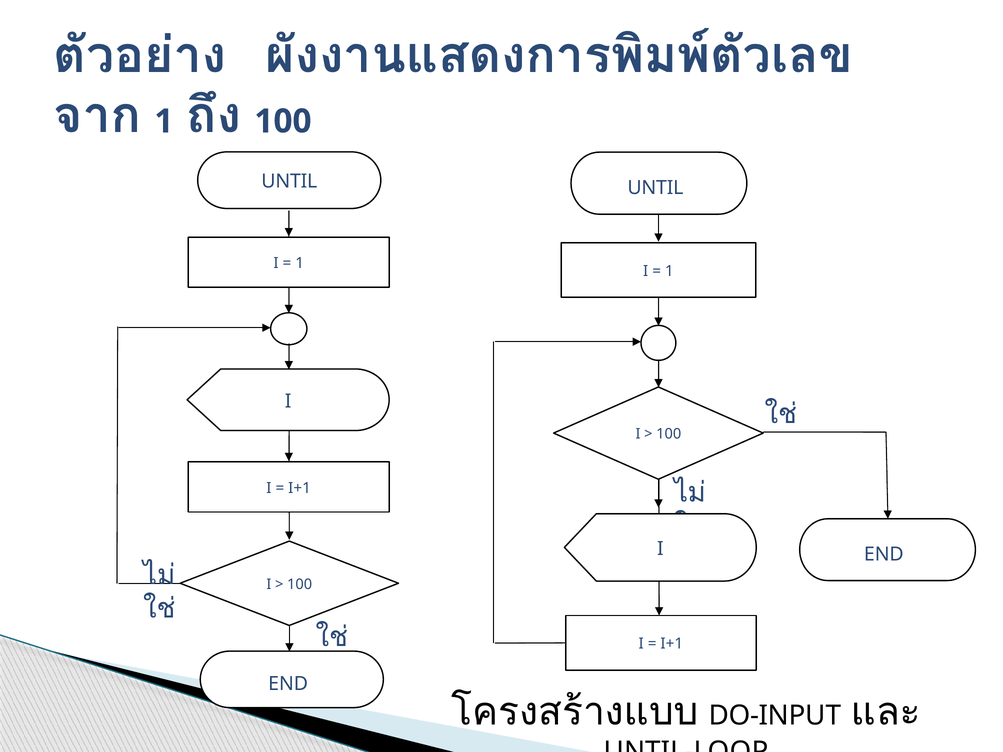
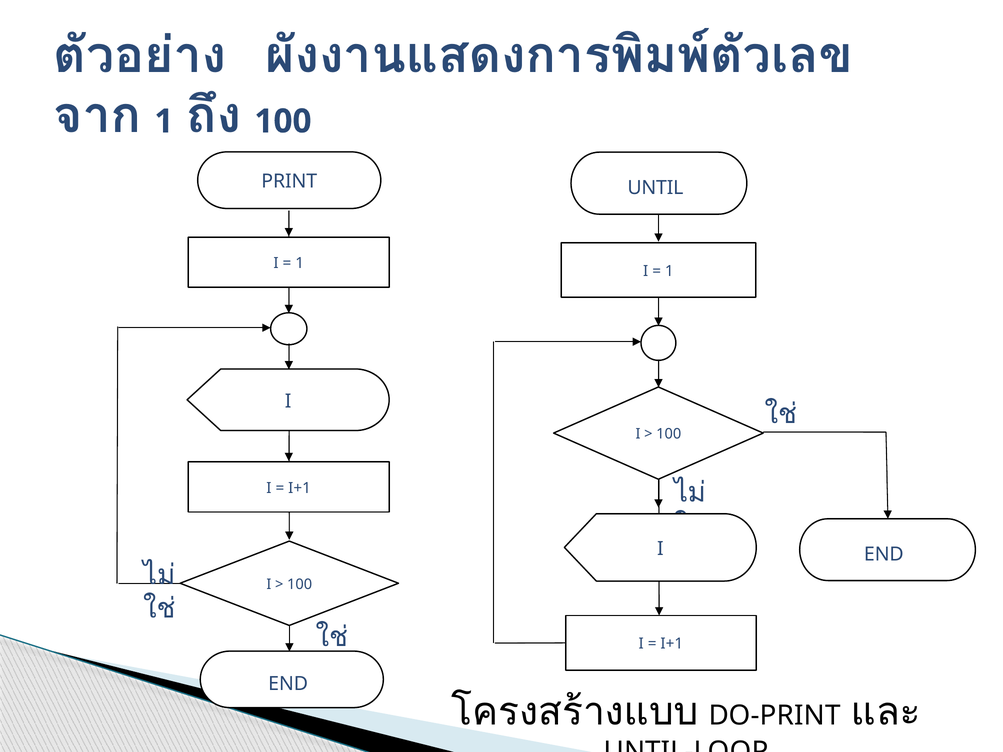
UNTIL at (289, 182): UNTIL -> PRINT
DO-INPUT: DO-INPUT -> DO-PRINT
